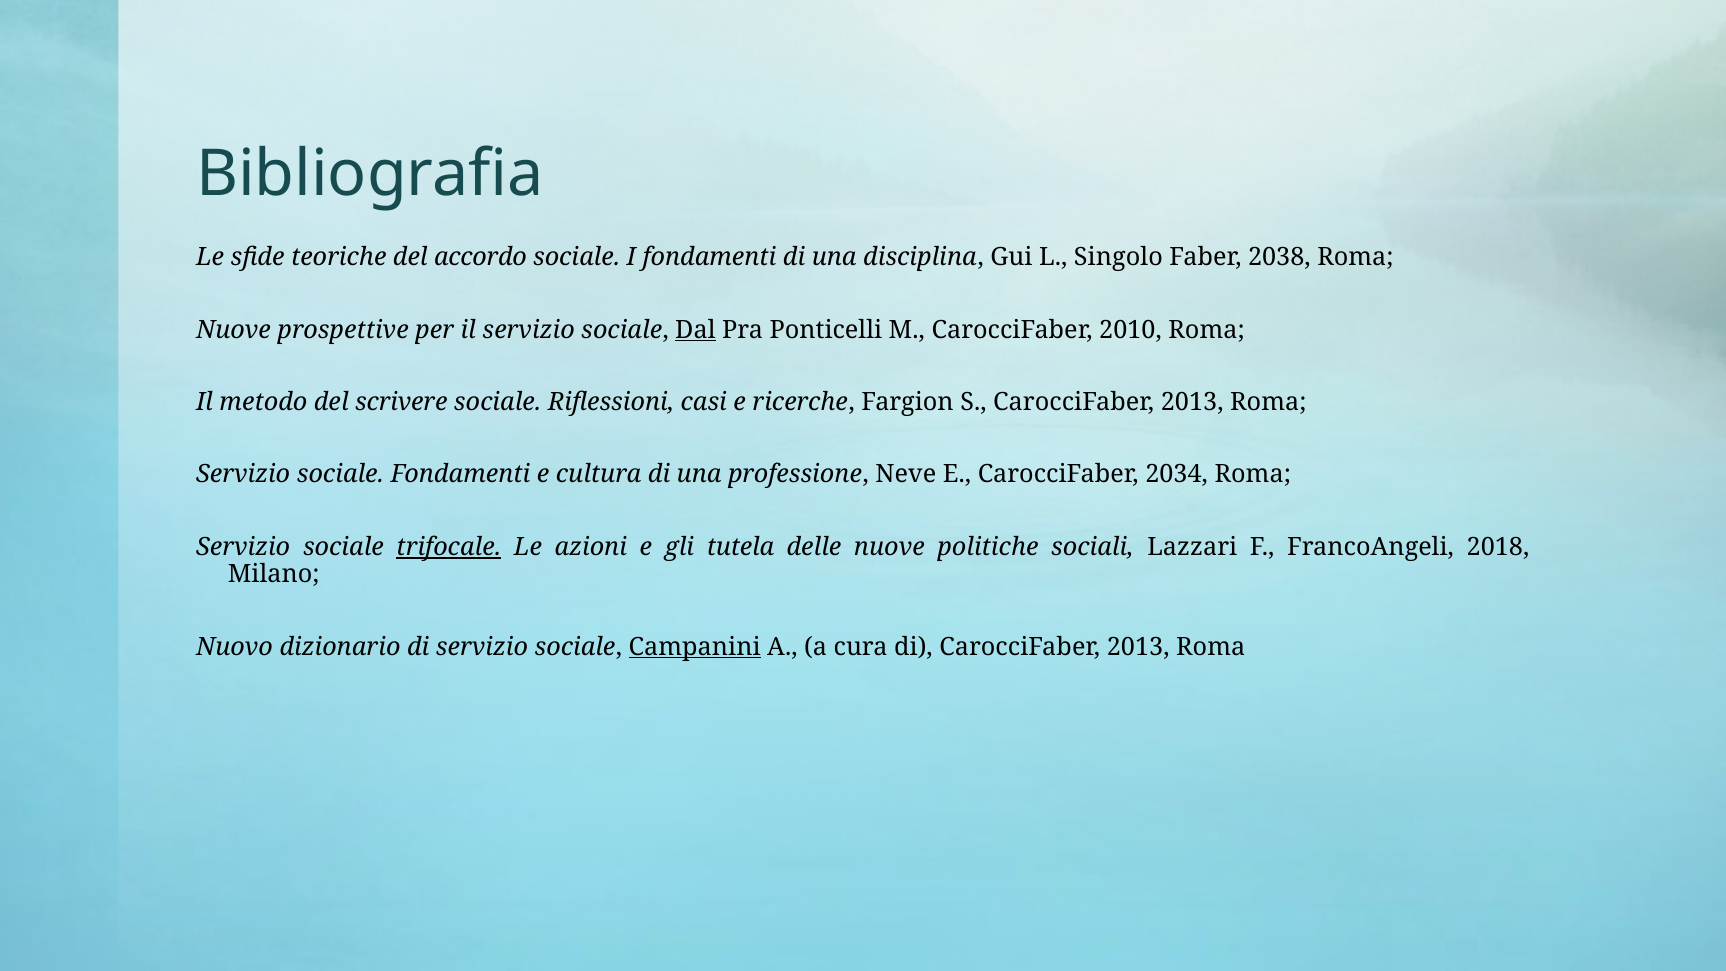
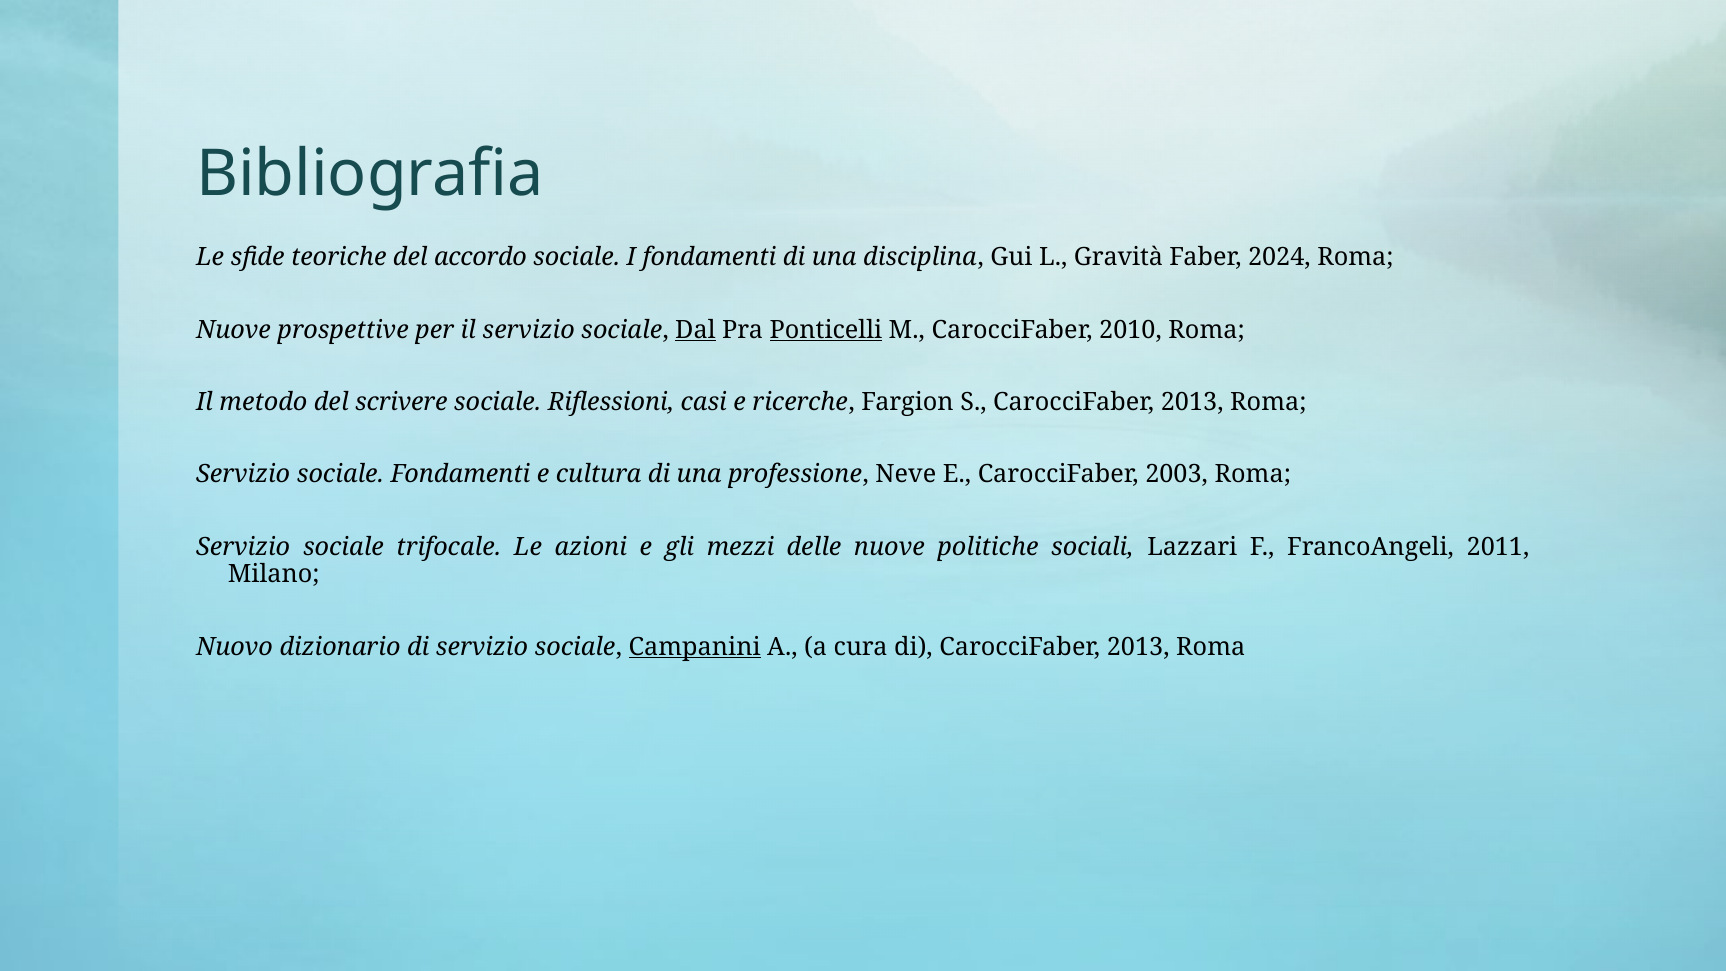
Singolo: Singolo -> Gravità
2038: 2038 -> 2024
Ponticelli underline: none -> present
2034: 2034 -> 2003
trifocale underline: present -> none
tutela: tutela -> mezzi
2018: 2018 -> 2011
